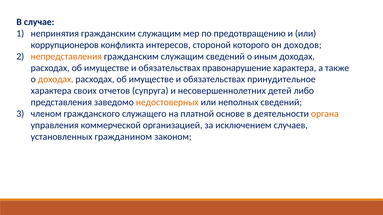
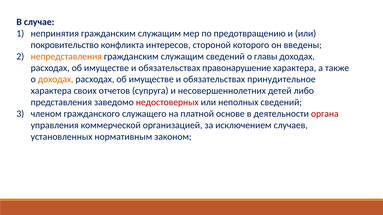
коррупционеров: коррупционеров -> покровительство
доходов: доходов -> введены
иным: иным -> главы
недостоверных colour: orange -> red
органа colour: orange -> red
гражданином: гражданином -> нормативным
